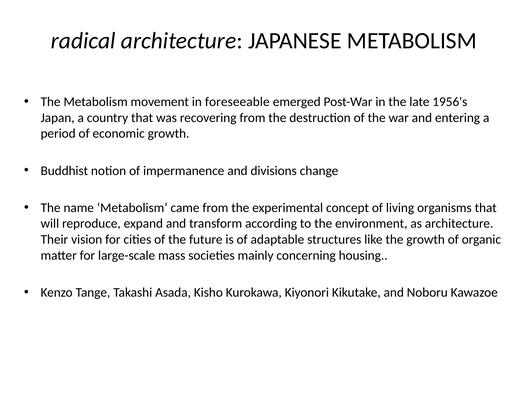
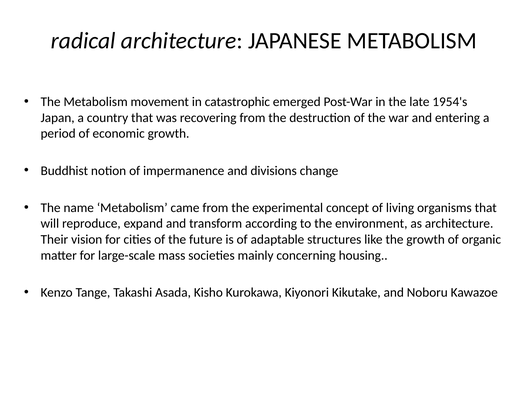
foreseeable: foreseeable -> catastrophic
1956's: 1956's -> 1954's
